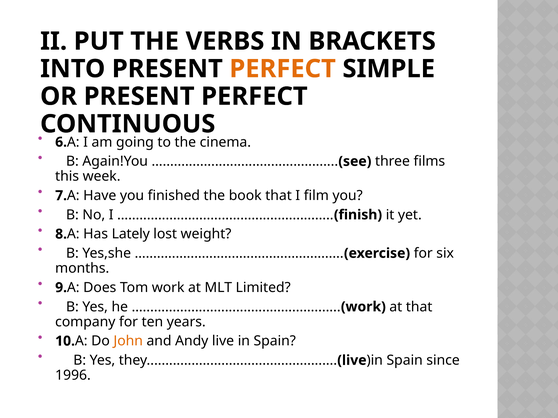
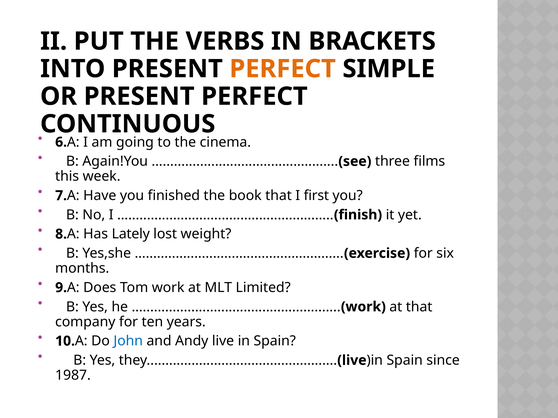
film: film -> first
John colour: orange -> blue
1996: 1996 -> 1987
